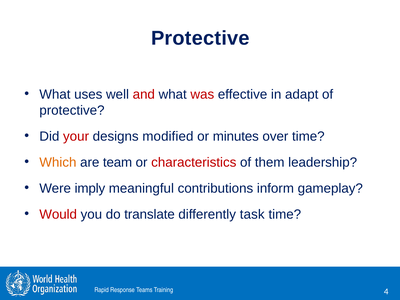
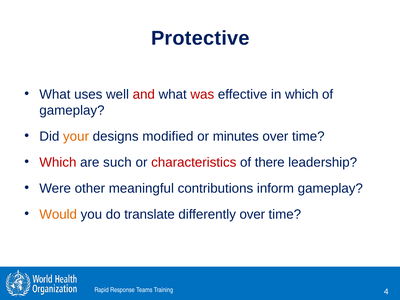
in adapt: adapt -> which
protective at (72, 110): protective -> gameplay
your colour: red -> orange
Which at (58, 162) colour: orange -> red
team: team -> such
them: them -> there
imply: imply -> other
Would colour: red -> orange
differently task: task -> over
